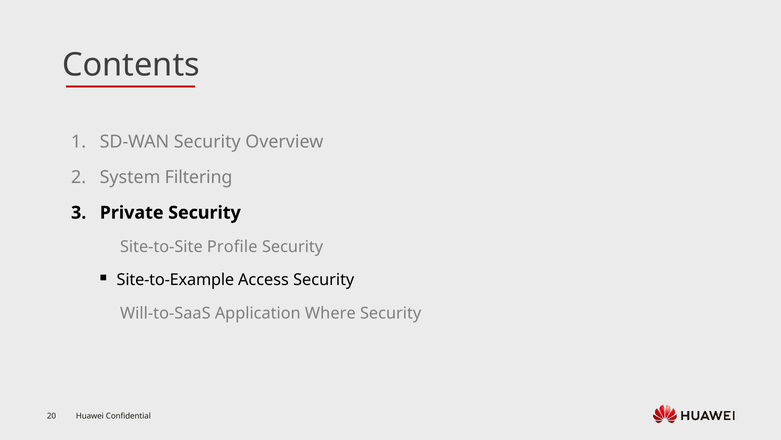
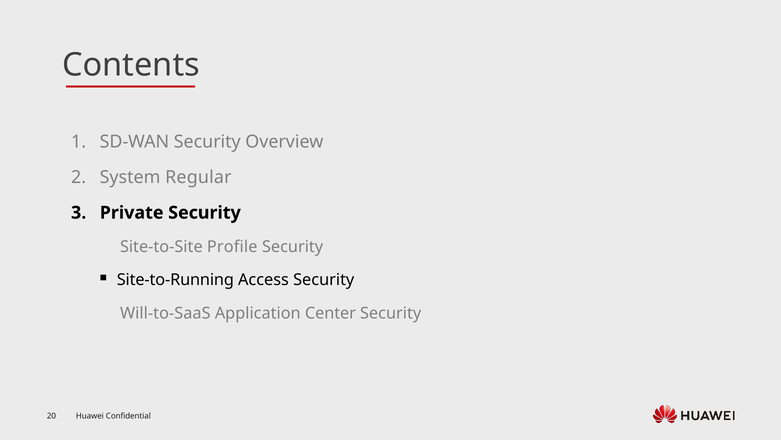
Filtering: Filtering -> Regular
Site-to-Example: Site-to-Example -> Site-to-Running
Where: Where -> Center
